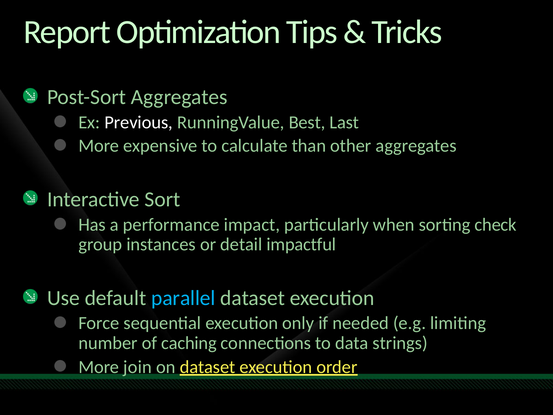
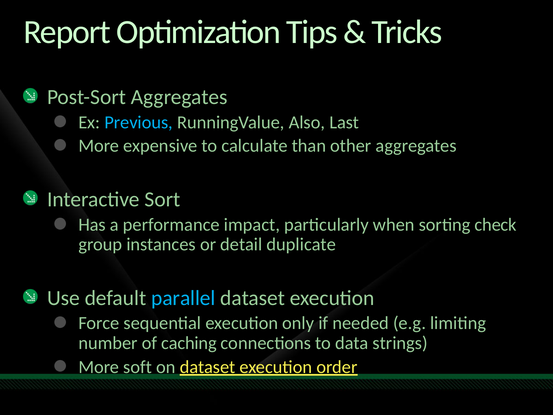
Previous colour: white -> light blue
Best: Best -> Also
impactful: impactful -> duplicate
join: join -> soft
